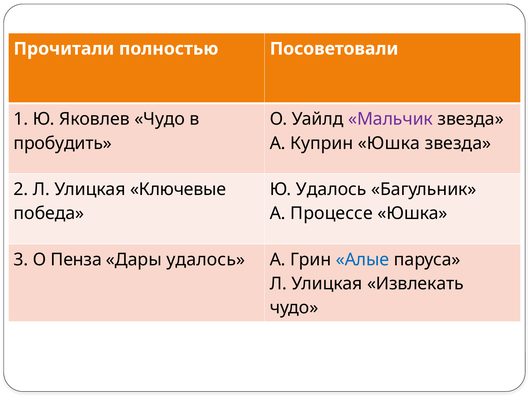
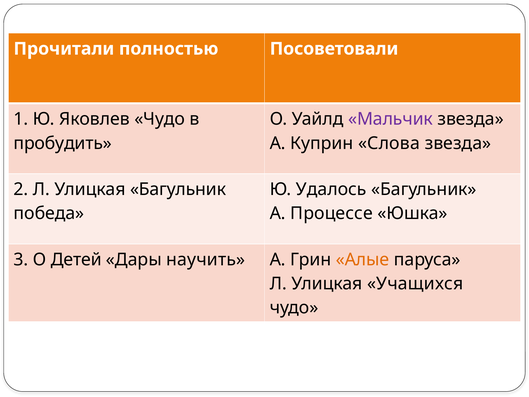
Куприн Юшка: Юшка -> Слова
Улицкая Ключевые: Ключевые -> Багульник
Пенза: Пенза -> Детей
Дары удалось: удалось -> научить
Алые colour: blue -> orange
Извлекать: Извлекать -> Учащихся
